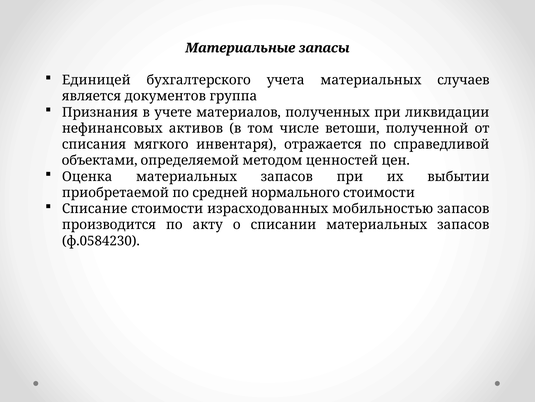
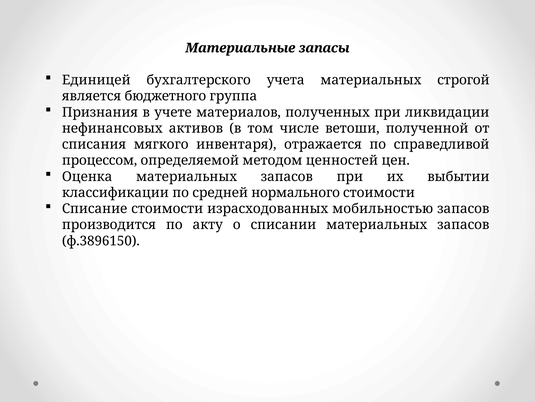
случаев: случаев -> строгой
документов: документов -> бюджетного
объектами: объектами -> процессом
приобретаемой: приобретаемой -> классификации
ф.0584230: ф.0584230 -> ф.3896150
